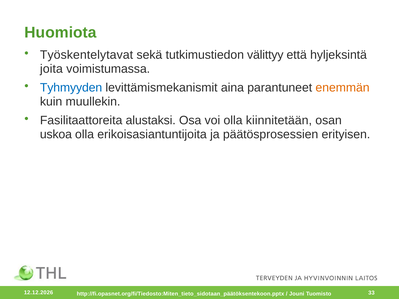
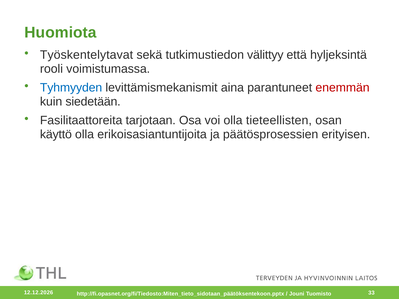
joita: joita -> rooli
enemmän colour: orange -> red
muullekin: muullekin -> siedetään
alustaksi: alustaksi -> tarjotaan
kiinnitetään: kiinnitetään -> tieteellisten
uskoa: uskoa -> käyttö
